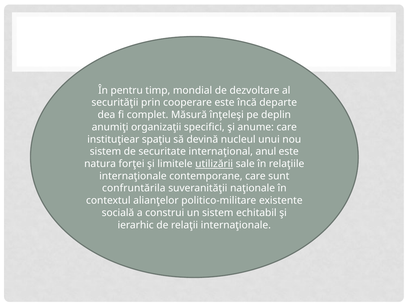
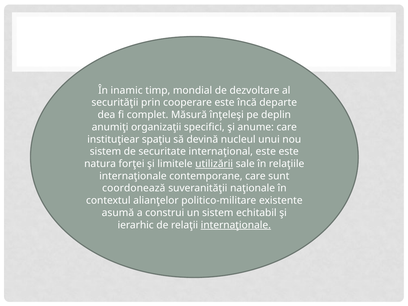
pentru: pentru -> inamic
internaţional anul: anul -> este
confruntărila: confruntărila -> coordonează
socială: socială -> asumă
internaţionale at (236, 225) underline: none -> present
